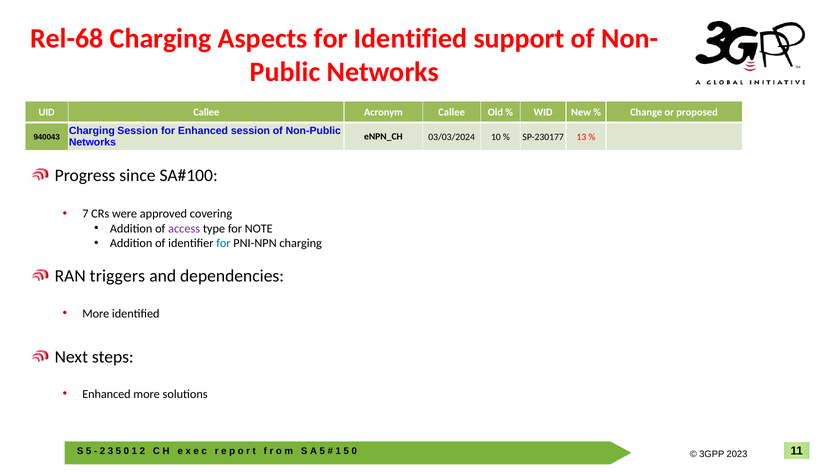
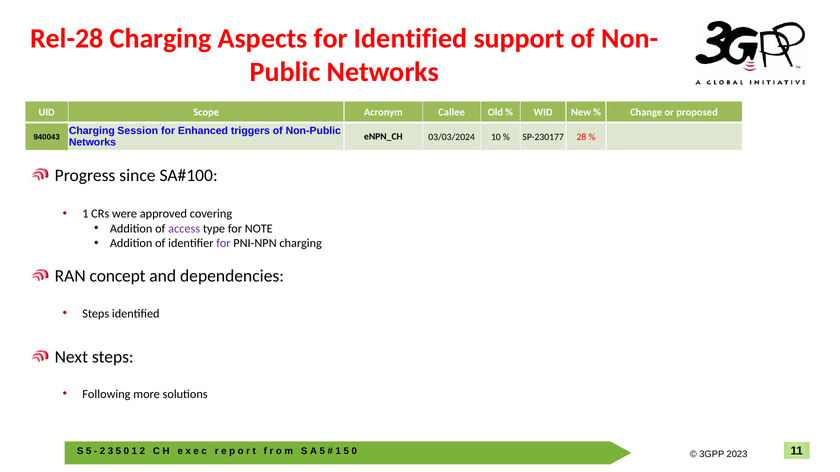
Rel-68: Rel-68 -> Rel-28
UID Callee: Callee -> Scope
Enhanced session: session -> triggers
13: 13 -> 28
7 at (85, 214): 7 -> 1
for at (223, 243) colour: blue -> purple
triggers: triggers -> concept
More at (96, 314): More -> Steps
Enhanced at (106, 394): Enhanced -> Following
